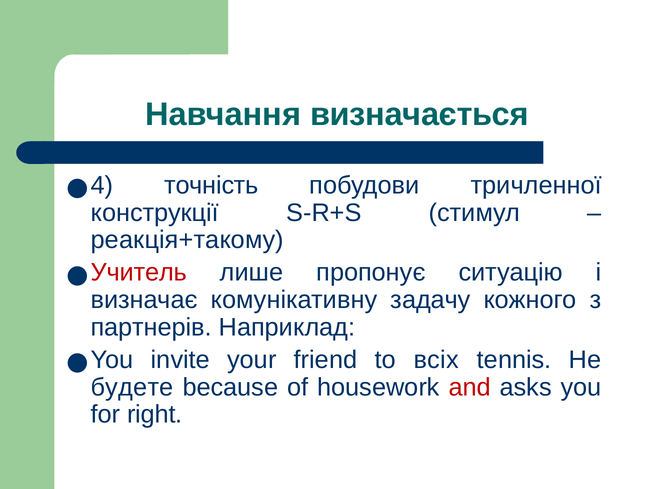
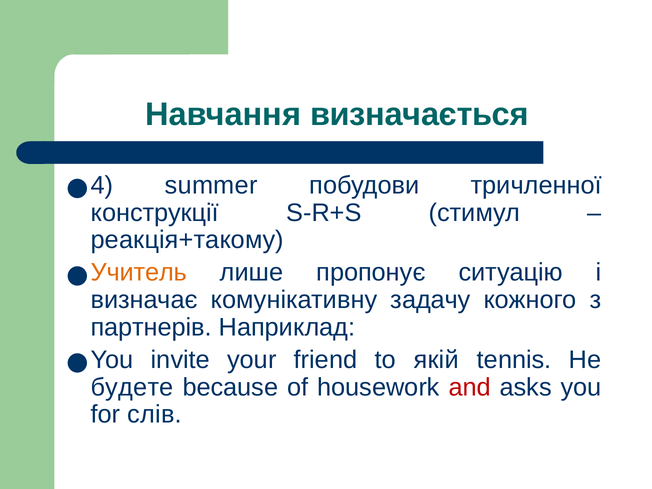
точність: точність -> summer
Учитель colour: red -> orange
всіх: всіх -> якій
right: right -> слів
